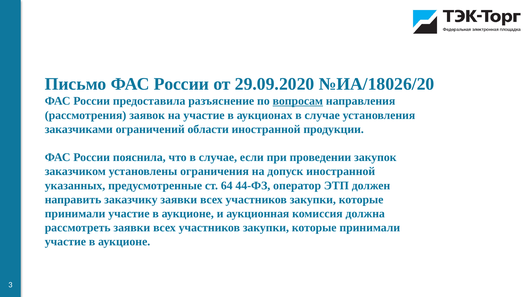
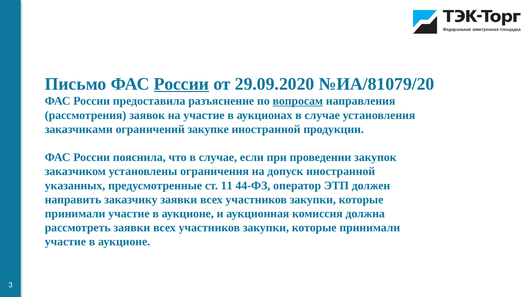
России at (181, 84) underline: none -> present
№ИА/18026/20: №ИА/18026/20 -> №ИА/81079/20
области: области -> закупке
64: 64 -> 11
